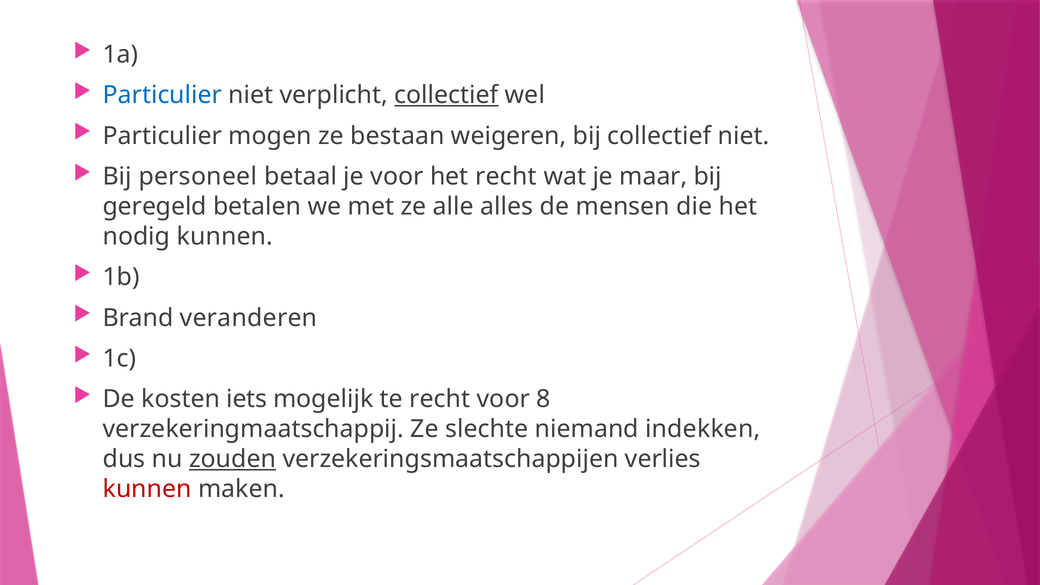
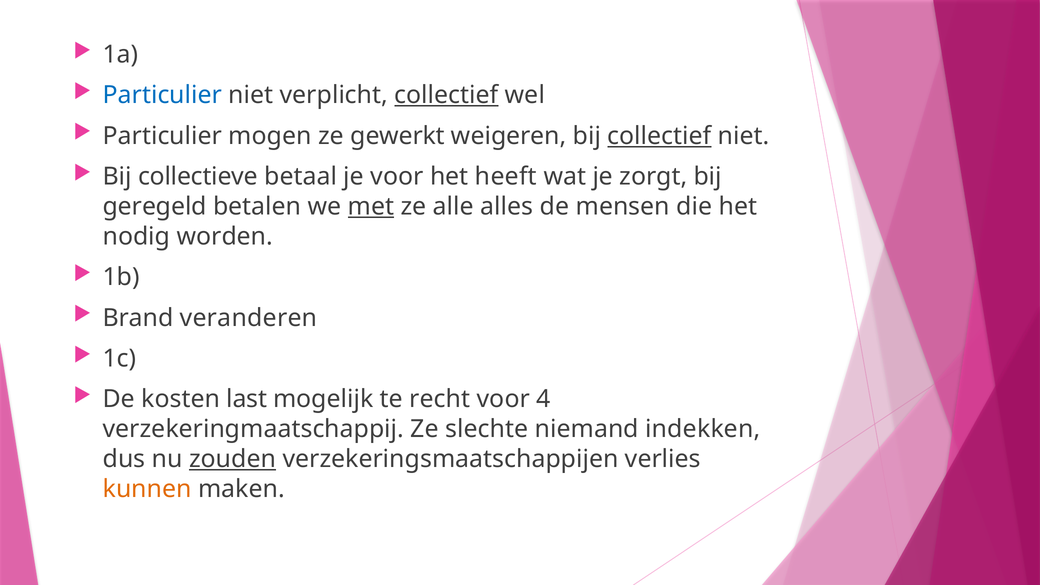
bestaan: bestaan -> gewerkt
collectief at (659, 136) underline: none -> present
personeel: personeel -> collectieve
het recht: recht -> heeft
maar: maar -> zorgt
met underline: none -> present
nodig kunnen: kunnen -> worden
iets: iets -> last
8: 8 -> 4
kunnen at (147, 489) colour: red -> orange
